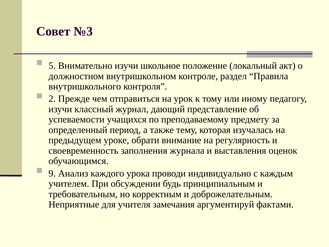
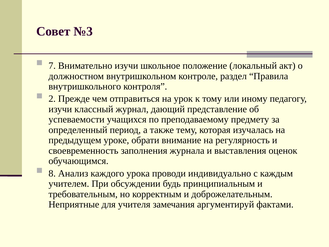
5: 5 -> 7
9: 9 -> 8
